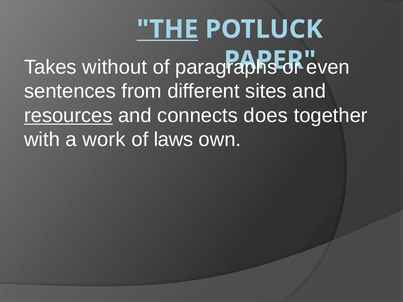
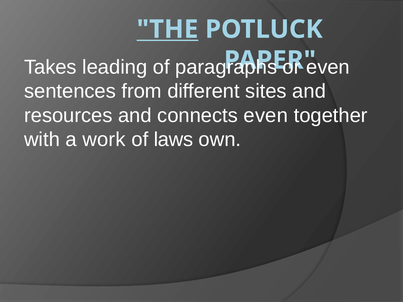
without: without -> leading
resources underline: present -> none
connects does: does -> even
